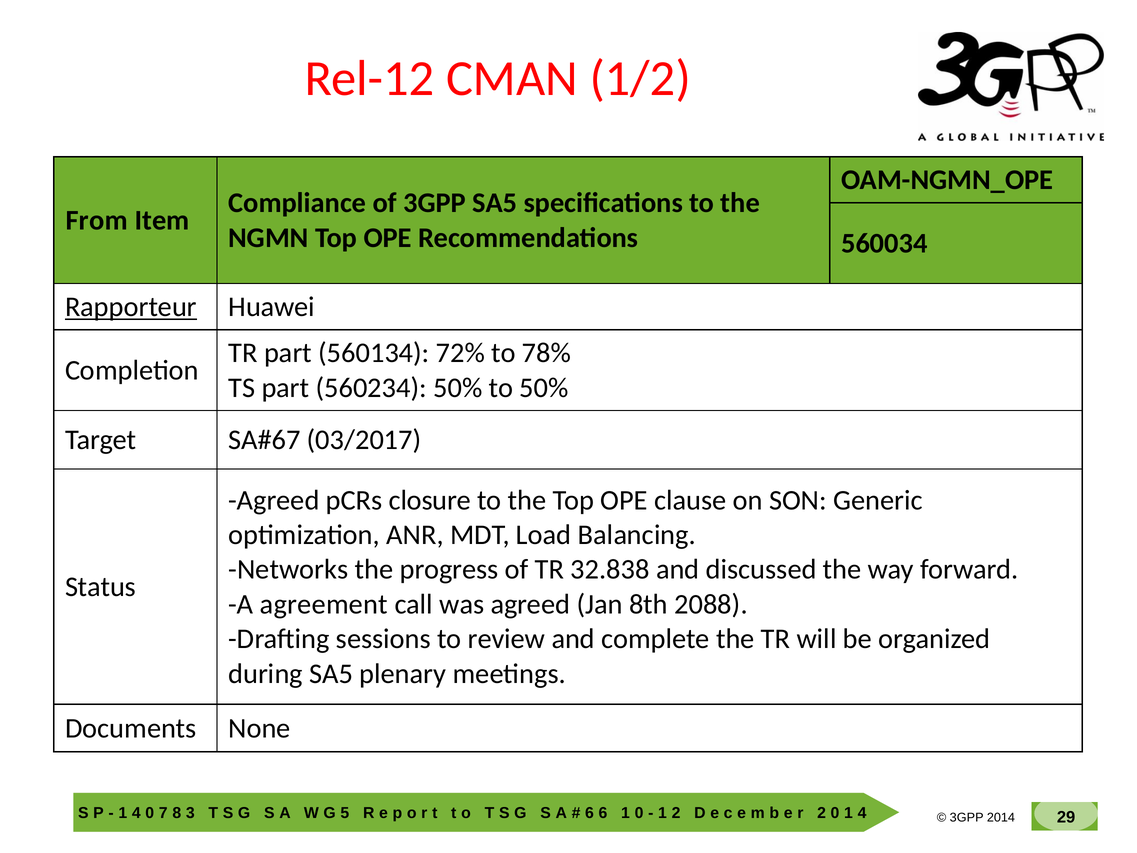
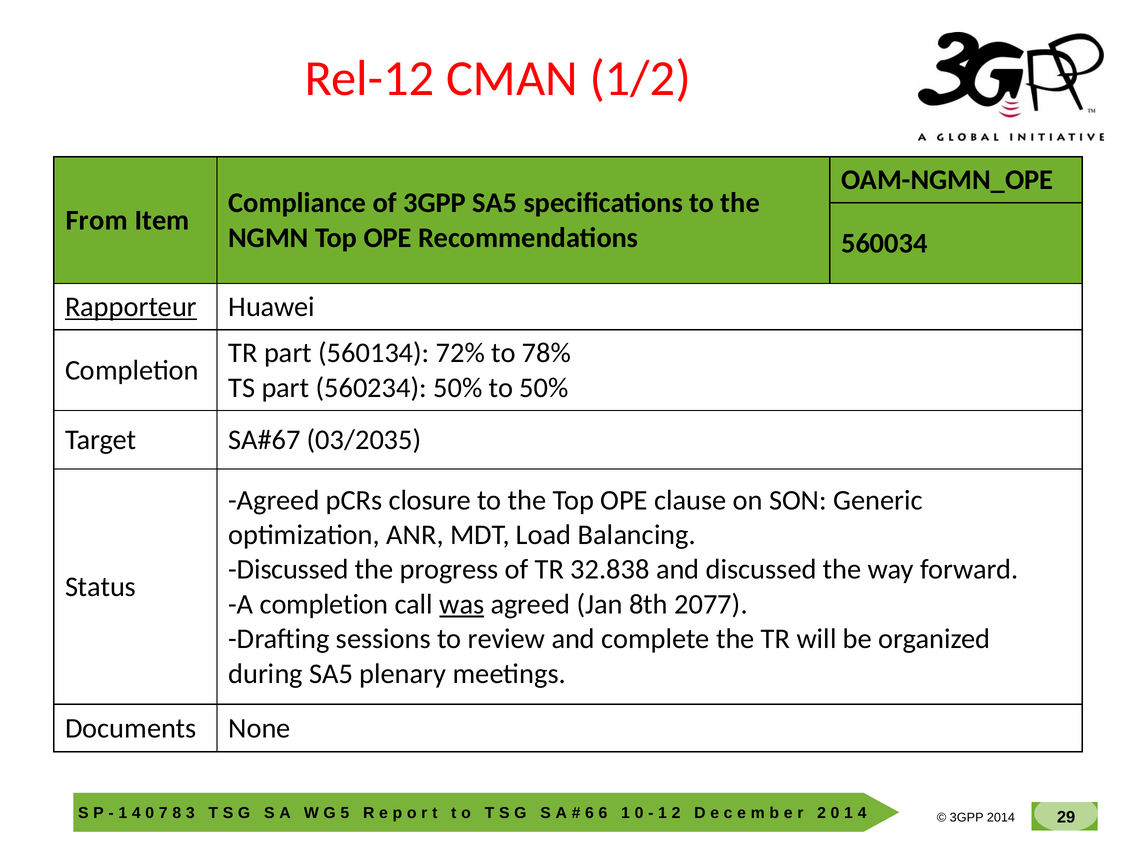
03/2017: 03/2017 -> 03/2035
Networks at (288, 569): Networks -> Discussed
A agreement: agreement -> completion
was underline: none -> present
2088: 2088 -> 2077
